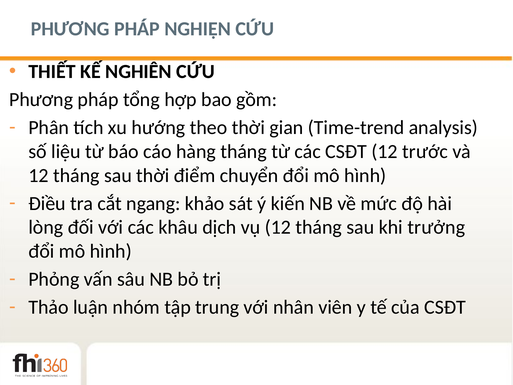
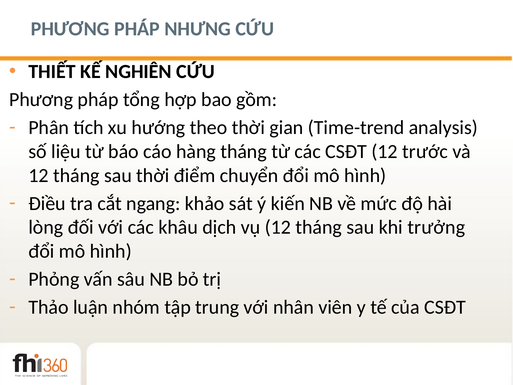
NGHIỆN: NGHIỆN -> NHƯNG
